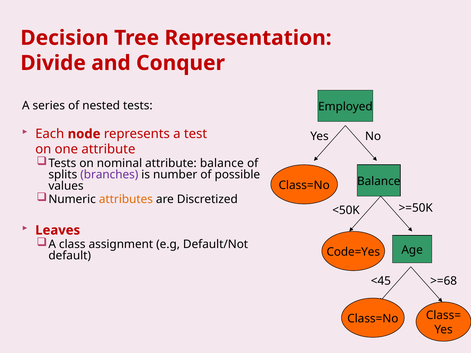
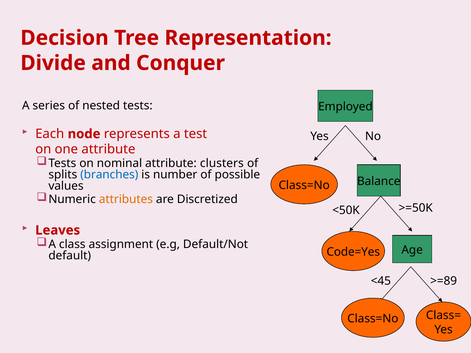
attribute balance: balance -> clusters
branches colour: purple -> blue
>=68: >=68 -> >=89
